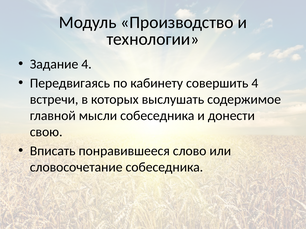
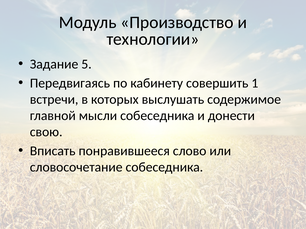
Задание 4: 4 -> 5
совершить 4: 4 -> 1
